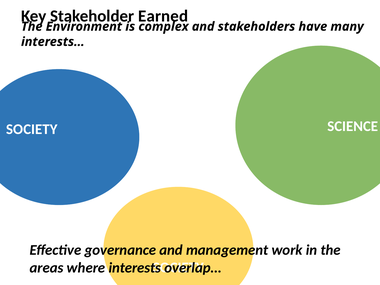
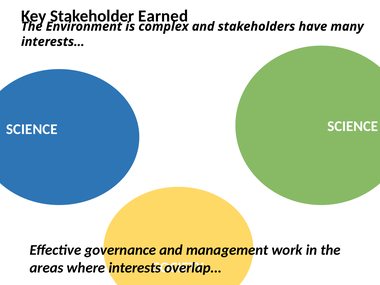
SOCIETY at (32, 129): SOCIETY -> SCIENCE
